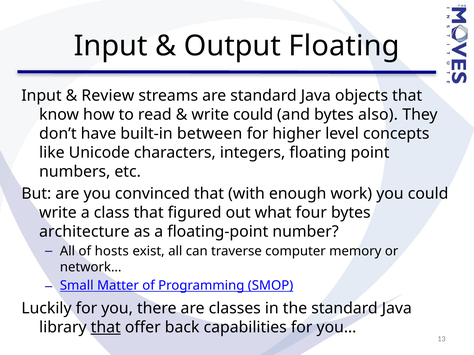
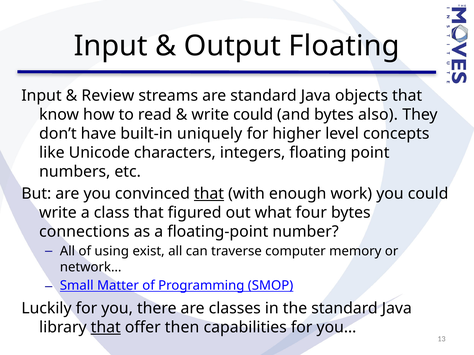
between: between -> uniquely
that at (209, 194) underline: none -> present
architecture: architecture -> connections
hosts: hosts -> using
back: back -> then
